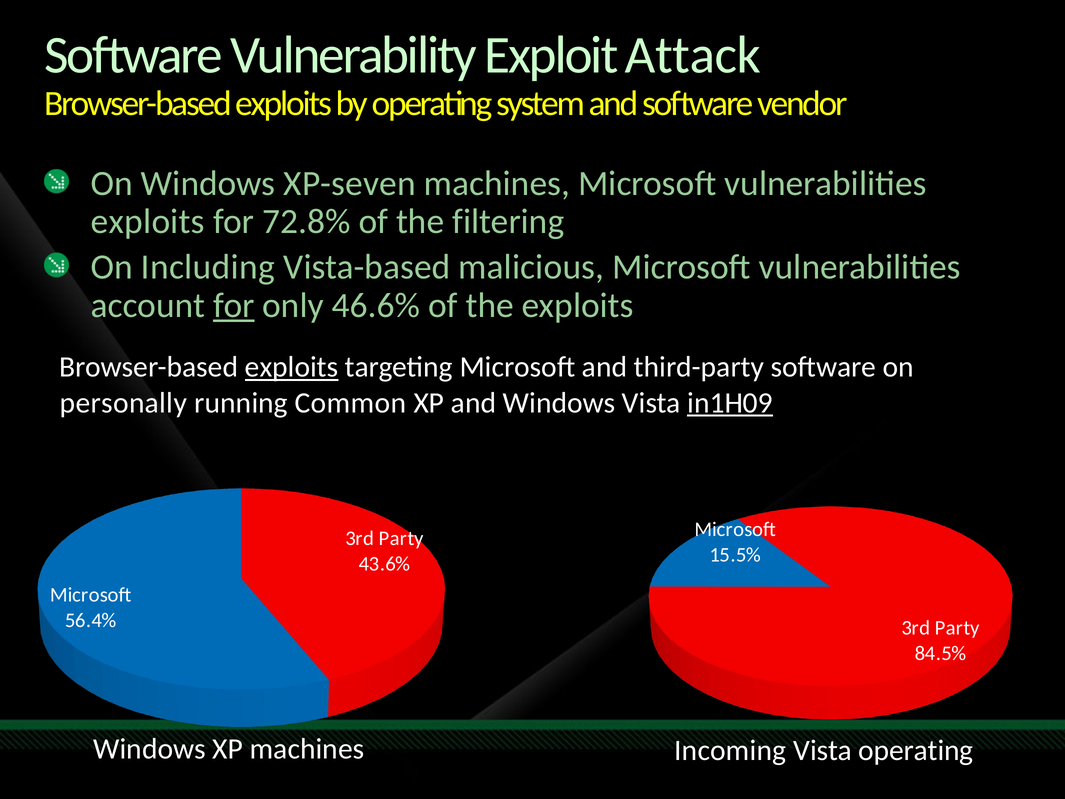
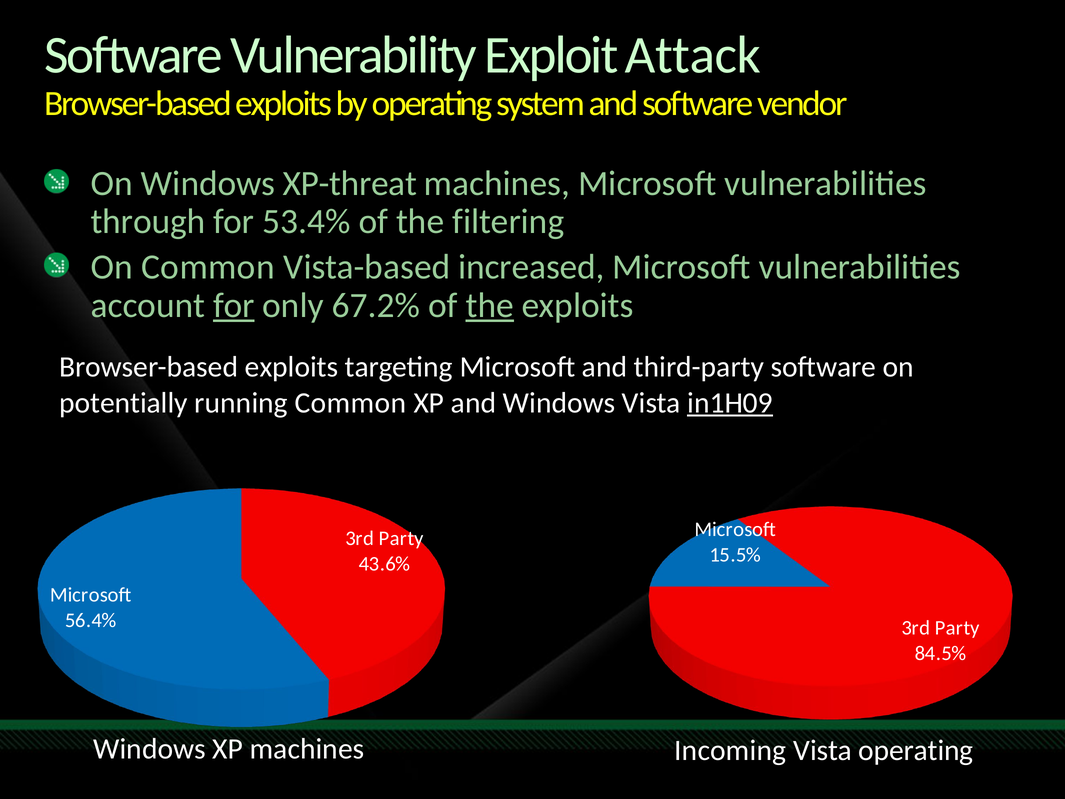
XP-seven: XP-seven -> XP-threat
exploits at (148, 222): exploits -> through
72.8%: 72.8% -> 53.4%
On Including: Including -> Common
malicious: malicious -> increased
46.6%: 46.6% -> 67.2%
the at (490, 305) underline: none -> present
exploits at (292, 367) underline: present -> none
personally: personally -> potentially
